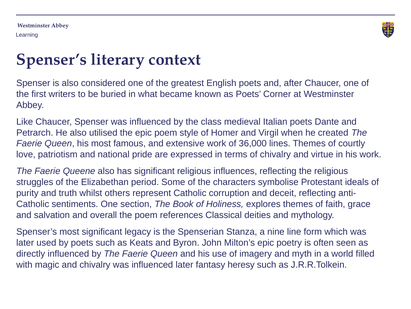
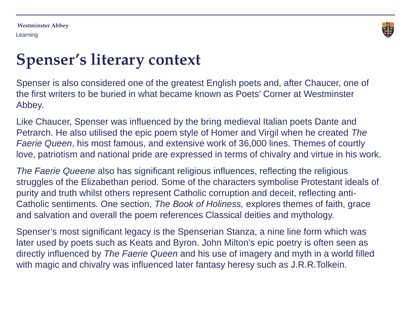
class: class -> bring
